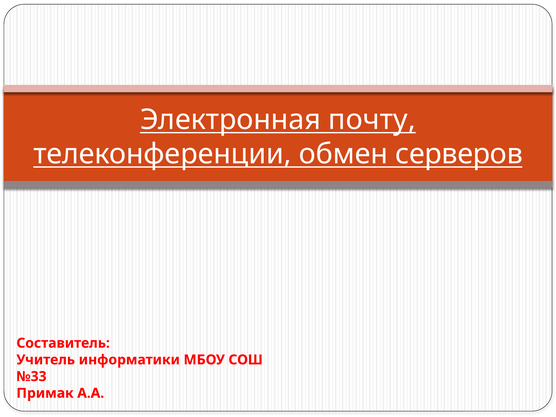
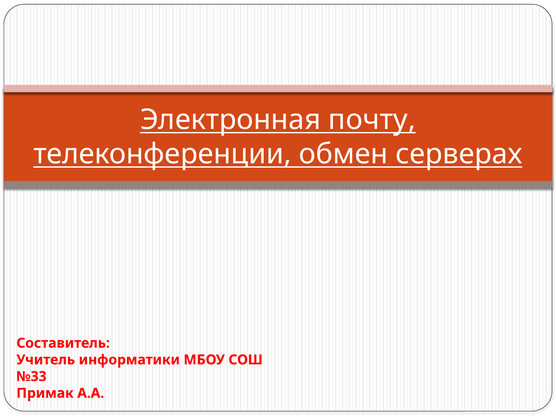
серверов: серверов -> серверах
